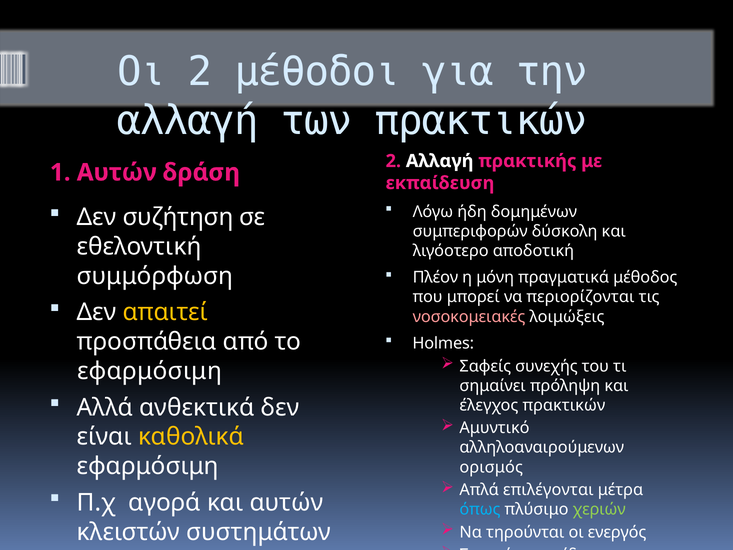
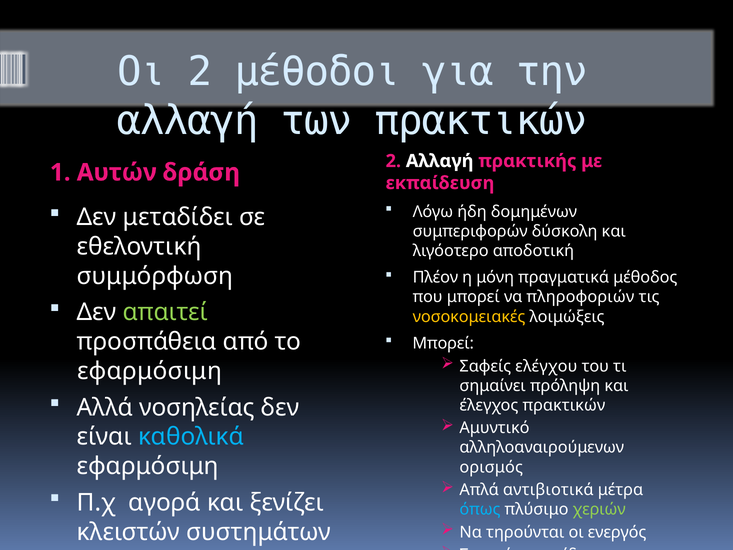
Δεν συζήτηση: συζήτηση -> μεταδίδει
περιορίζονται: περιορίζονται -> πληροφοριών
απαιτεί colour: yellow -> light green
νοσοκομειακές colour: pink -> yellow
Holmes at (443, 343): Holmes -> Μπορεί
Σαφείς συνεχής: συνεχής -> ελέγχου
ανθεκτικά: ανθεκτικά -> νοσηλείας
καθολικά colour: yellow -> light blue
επιλέγονται: επιλέγονται -> αντιβιοτικά
και αυτών: αυτών -> ξενίζει
